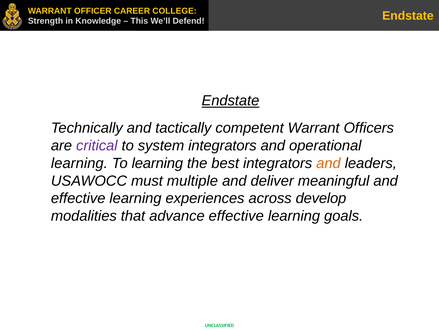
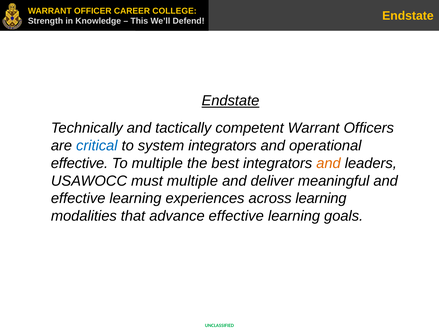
critical colour: purple -> blue
learning at (79, 163): learning -> effective
To learning: learning -> multiple
across develop: develop -> learning
